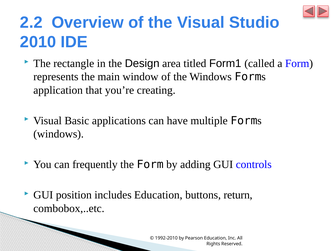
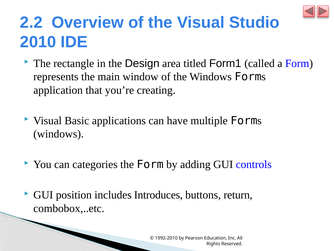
frequently: frequently -> categories
includes Education: Education -> Introduces
